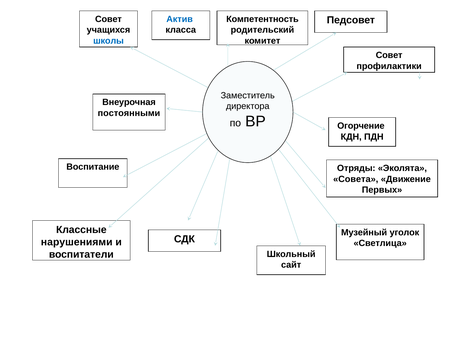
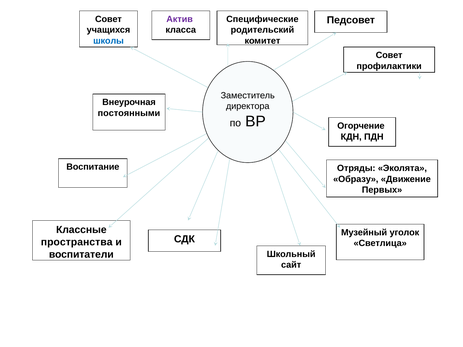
Актив colour: blue -> purple
Компетентность: Компетентность -> Специфические
Совета: Совета -> Образу
нарушениями: нарушениями -> пространства
